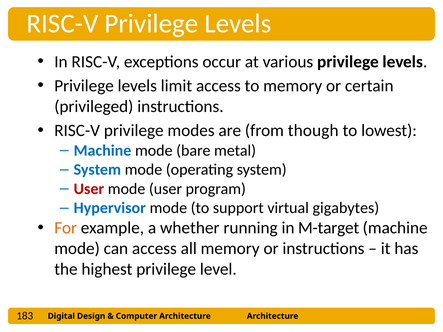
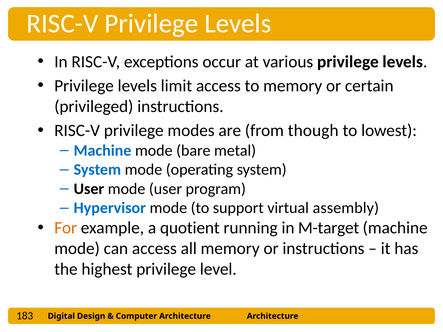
User at (89, 189) colour: red -> black
gigabytes: gigabytes -> assembly
whether: whether -> quotient
